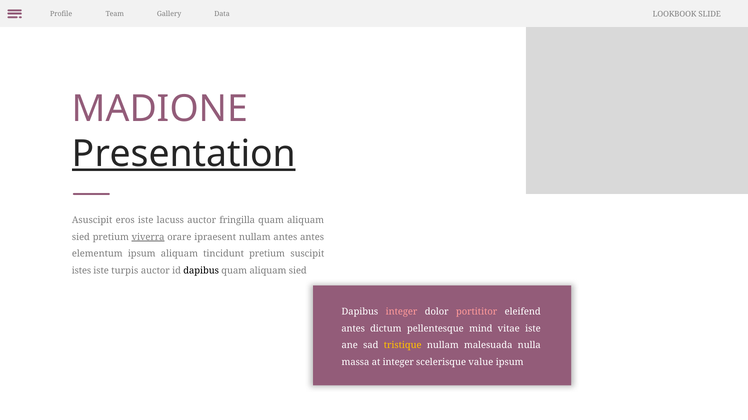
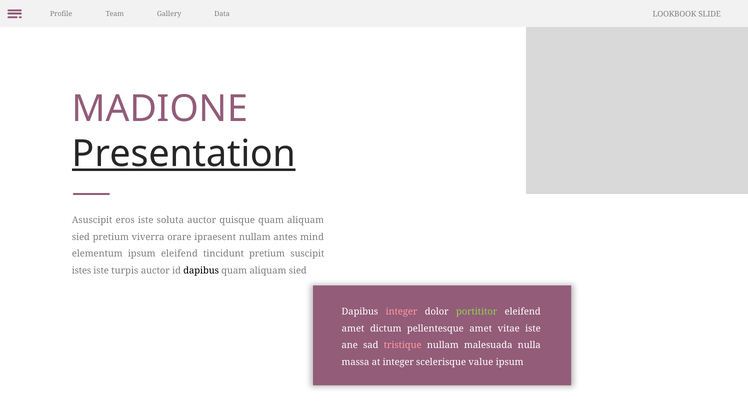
lacuss: lacuss -> soluta
fringilla: fringilla -> quisque
viverra underline: present -> none
antes antes: antes -> mind
ipsum aliquam: aliquam -> eleifend
portititor colour: pink -> light green
antes at (353, 329): antes -> amet
pellentesque mind: mind -> amet
tristique colour: yellow -> pink
